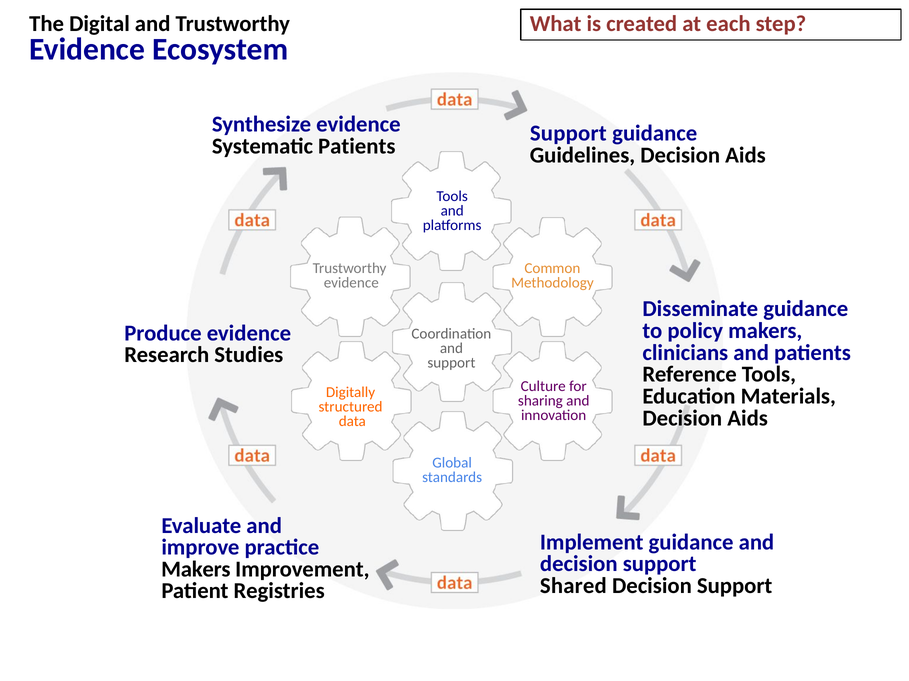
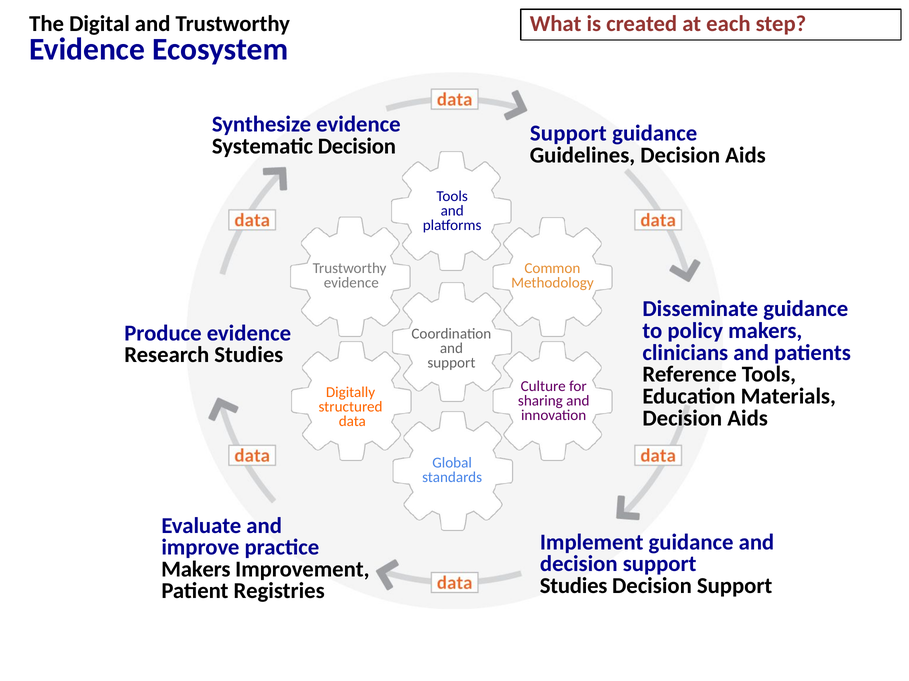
Systematic Patients: Patients -> Decision
Shared at (573, 586): Shared -> Studies
